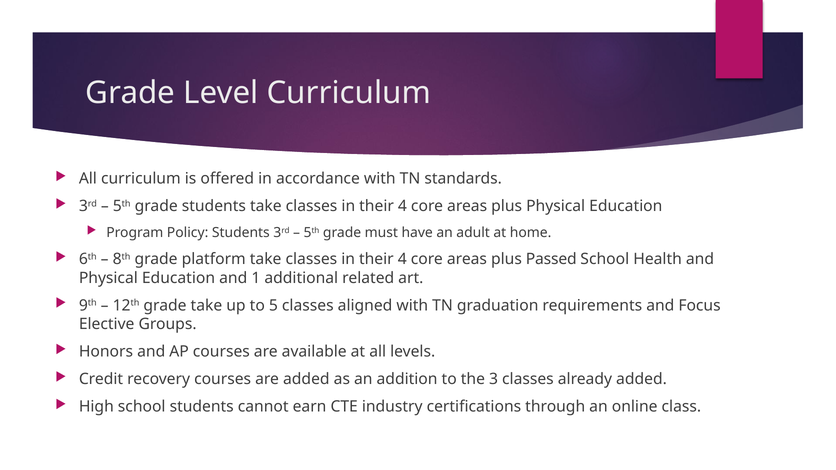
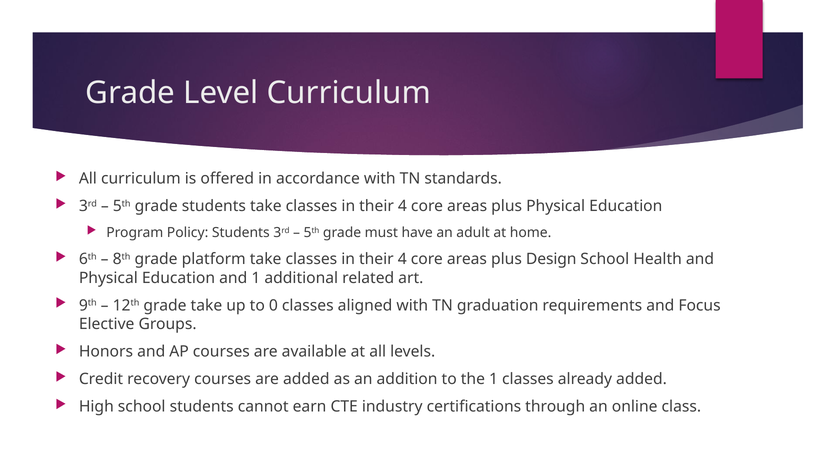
Passed: Passed -> Design
5: 5 -> 0
the 3: 3 -> 1
